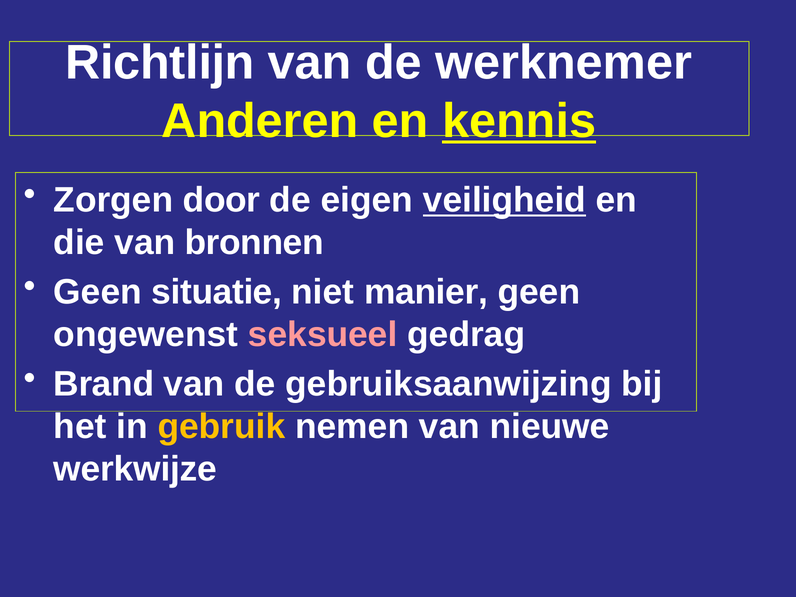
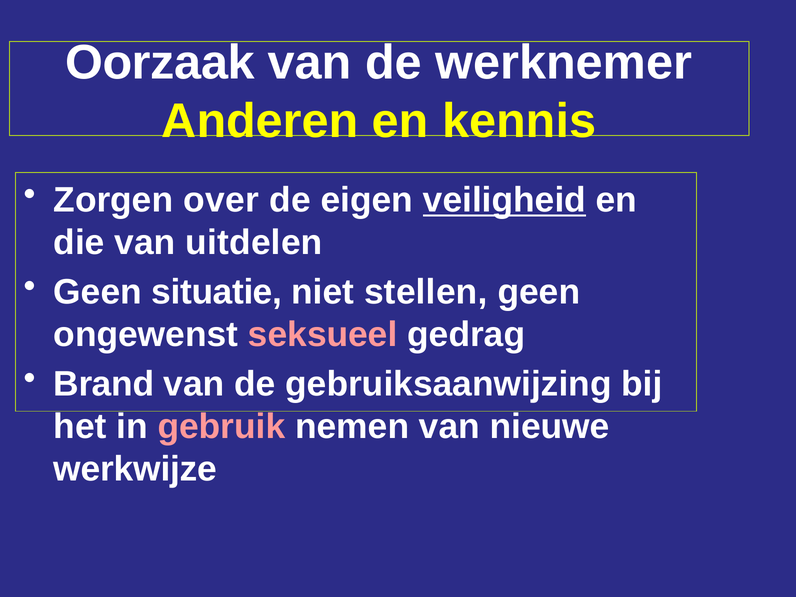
Richtlijn: Richtlijn -> Oorzaak
kennis underline: present -> none
door: door -> over
bronnen: bronnen -> uitdelen
manier: manier -> stellen
gebruik colour: yellow -> pink
